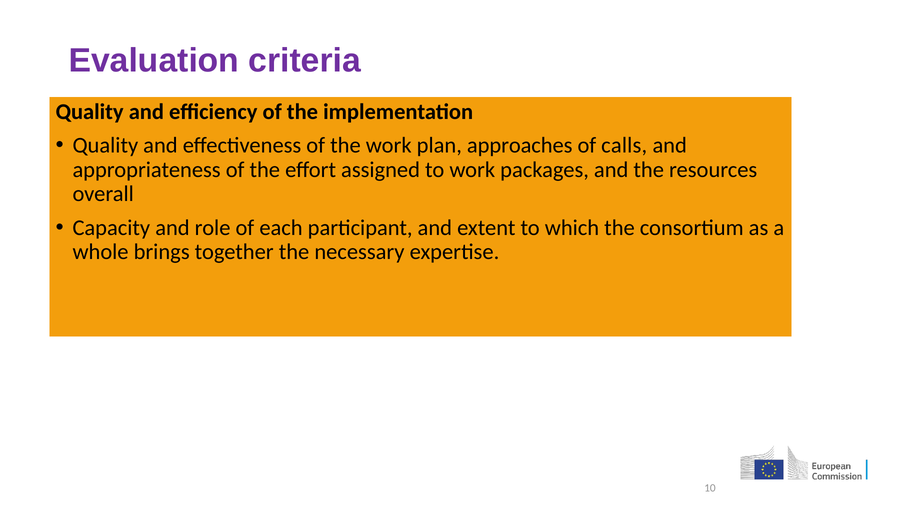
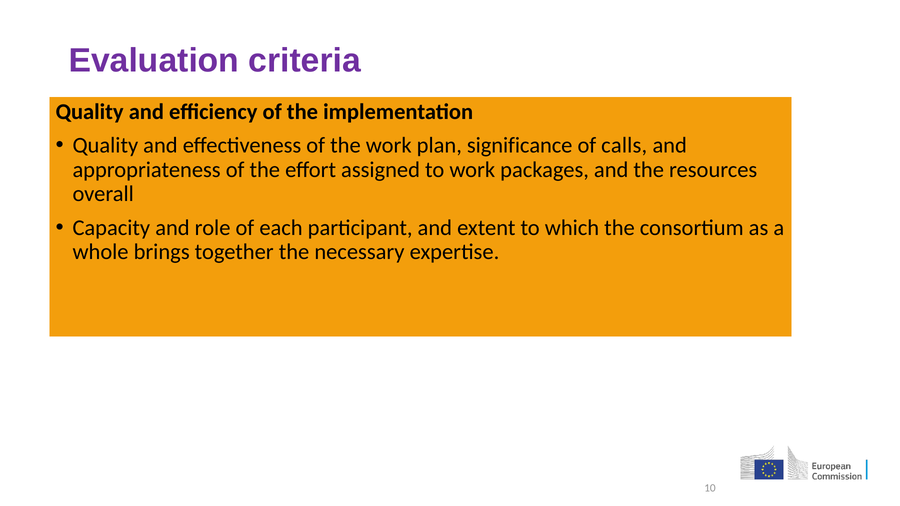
approaches: approaches -> significance
